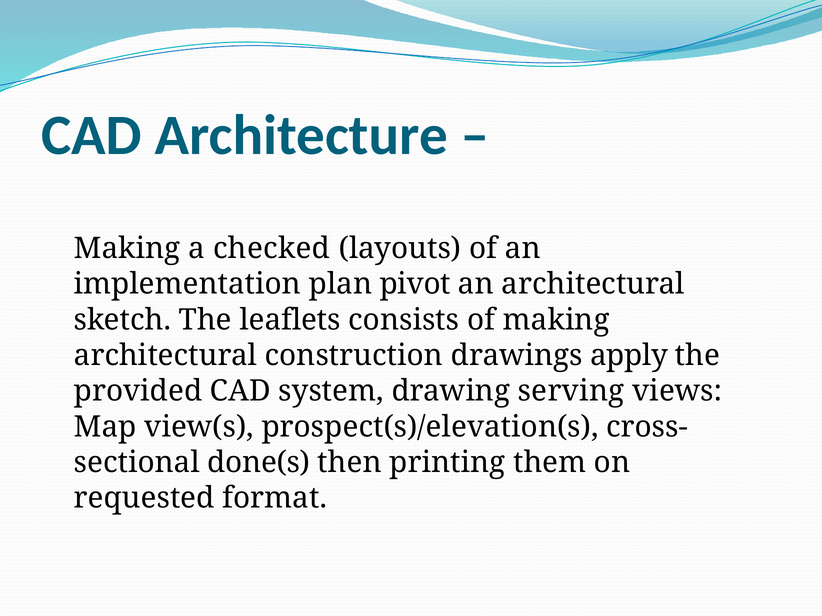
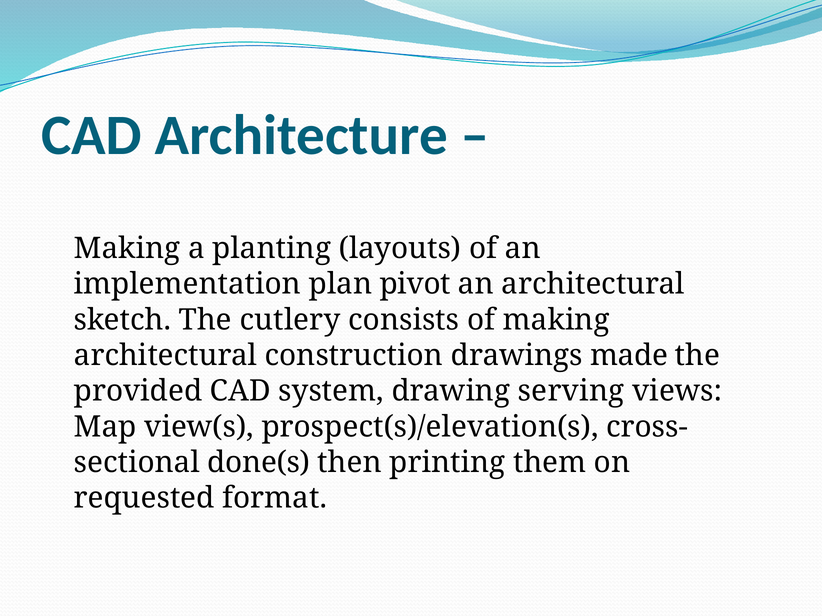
checked: checked -> planting
leaflets: leaflets -> cutlery
apply: apply -> made
